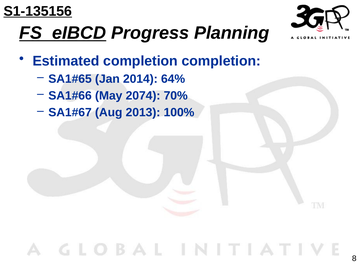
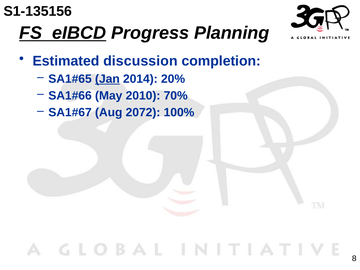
S1-135156 underline: present -> none
Estimated completion: completion -> discussion
Jan underline: none -> present
64%: 64% -> 20%
2074: 2074 -> 2010
2013: 2013 -> 2072
